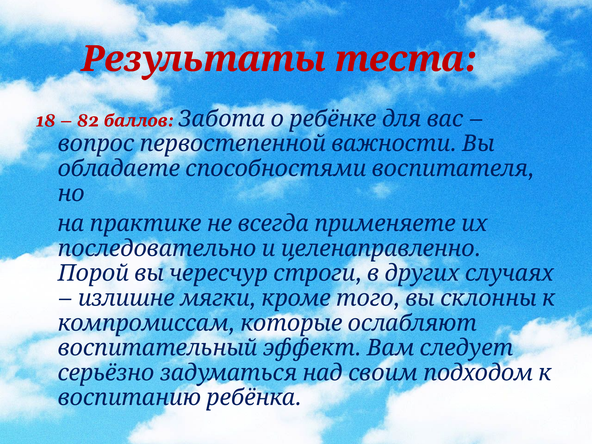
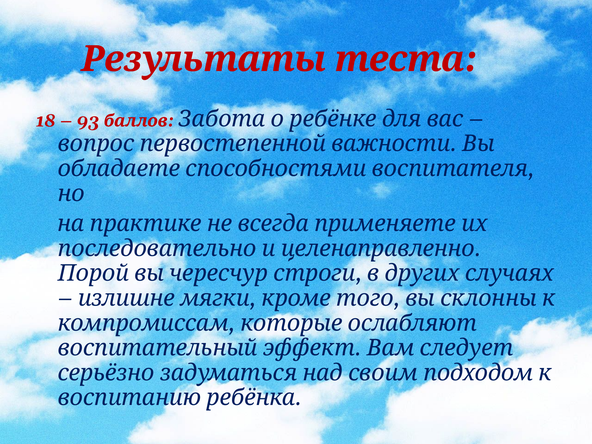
82: 82 -> 93
